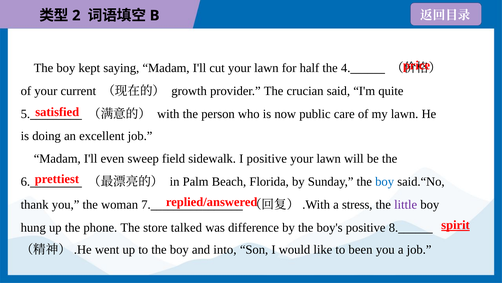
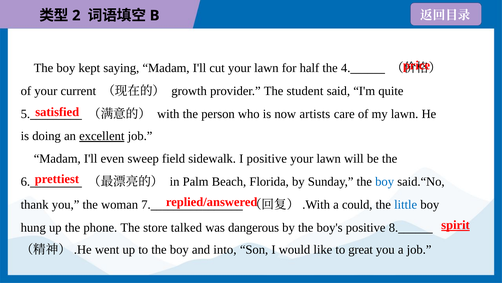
crucian: crucian -> student
public: public -> artists
excellent underline: none -> present
stress: stress -> could
little colour: purple -> blue
difference: difference -> dangerous
been: been -> great
